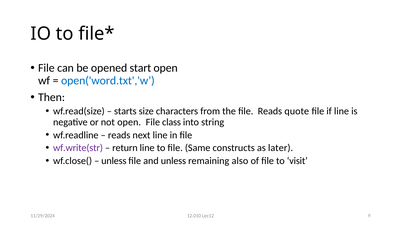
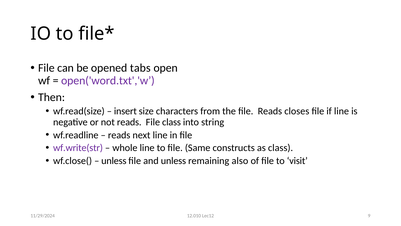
start: start -> tabs
open('word.txt','w colour: blue -> purple
starts: starts -> insert
quote: quote -> closes
not open: open -> reads
return: return -> whole
as later: later -> class
